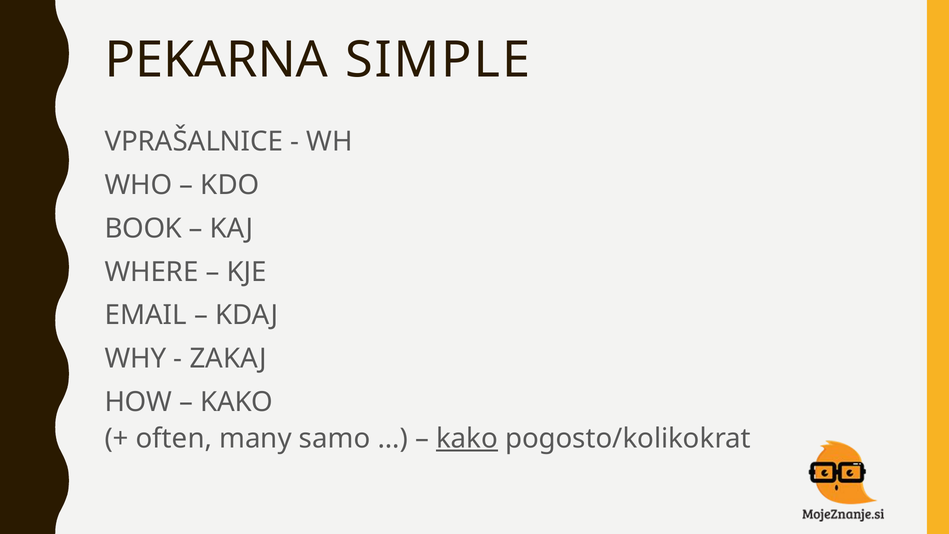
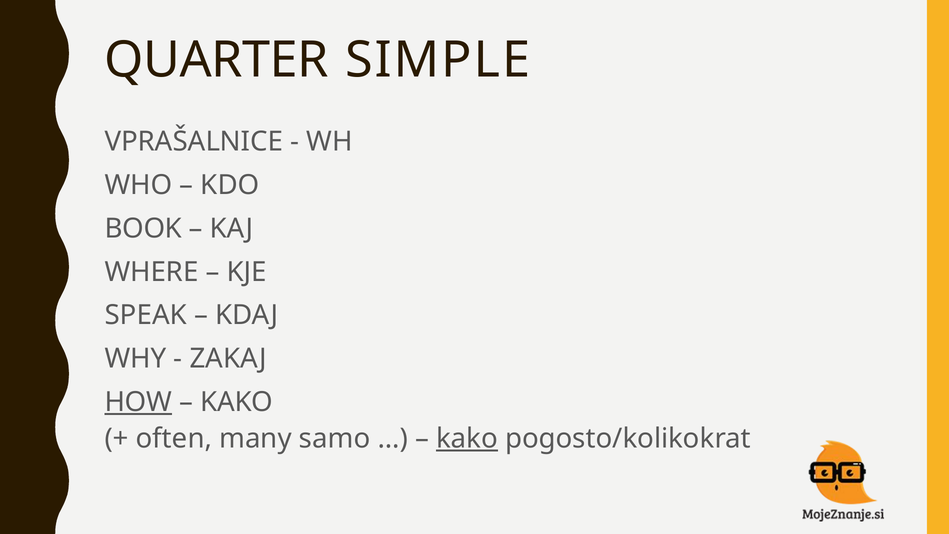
PEKARNA: PEKARNA -> QUARTER
EMAIL: EMAIL -> SPEAK
HOW underline: none -> present
